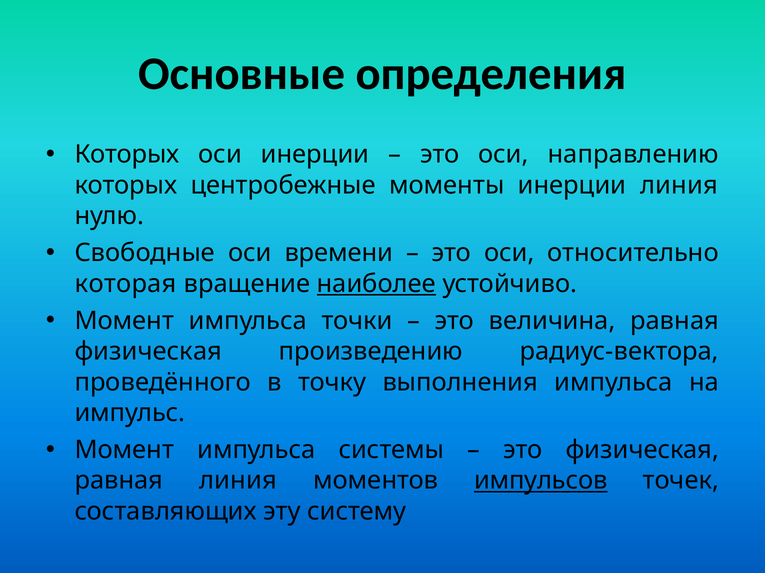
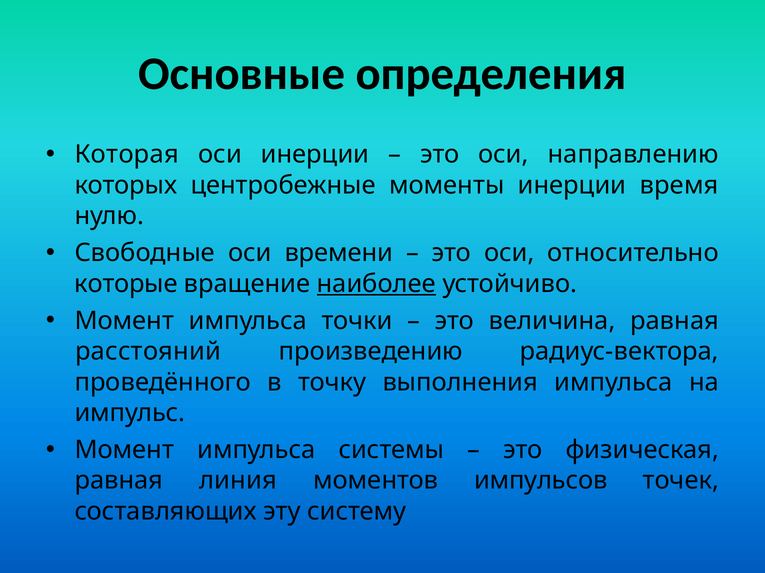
Которых at (127, 155): Которых -> Которая
инерции линия: линия -> время
которая: которая -> которые
физическая at (148, 352): физическая -> расстояний
импульсов underline: present -> none
